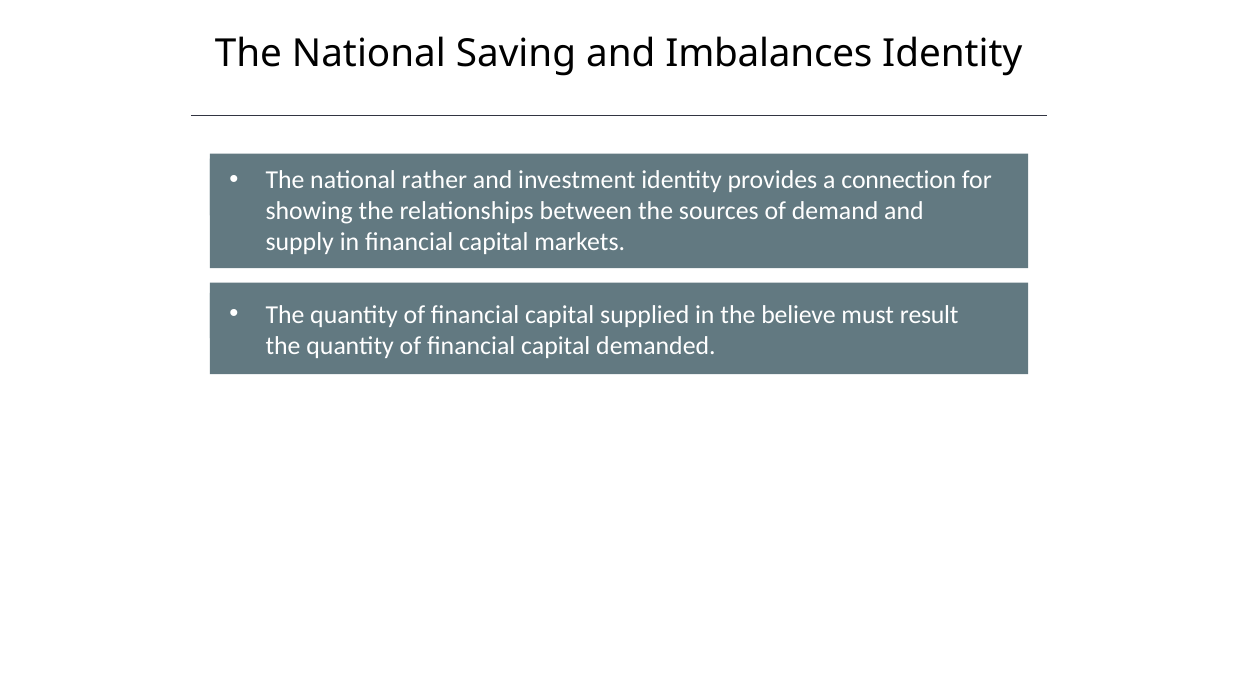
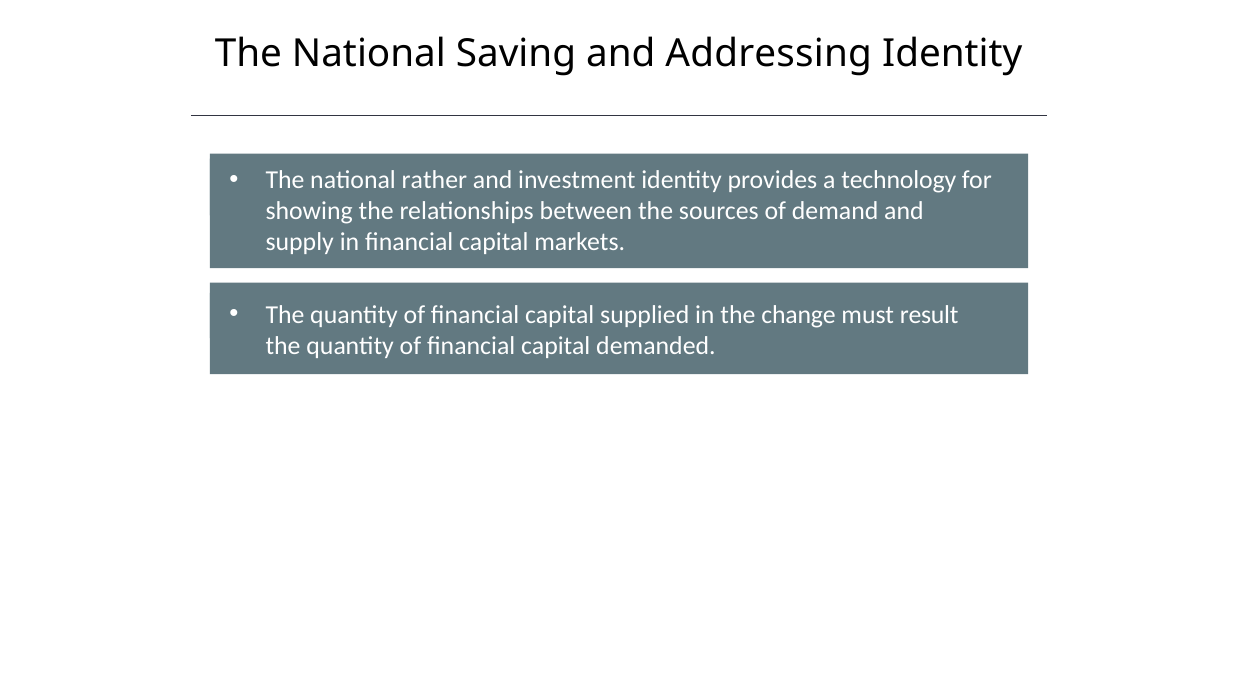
Imbalances: Imbalances -> Addressing
connection: connection -> technology
believe: believe -> change
